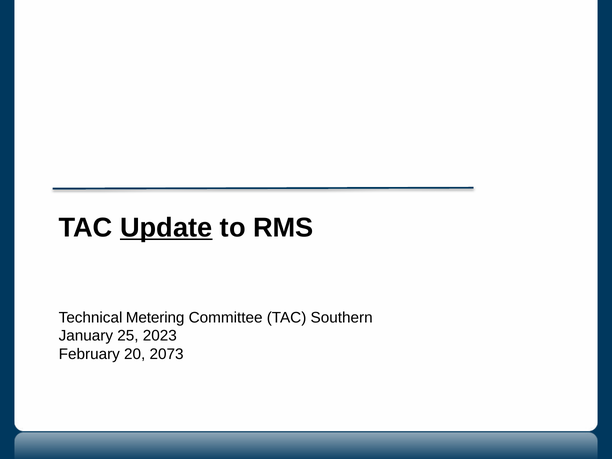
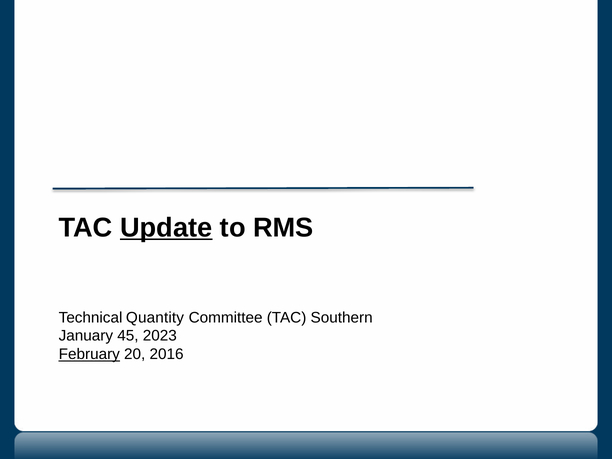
Metering: Metering -> Quantity
25: 25 -> 45
February underline: none -> present
2073: 2073 -> 2016
